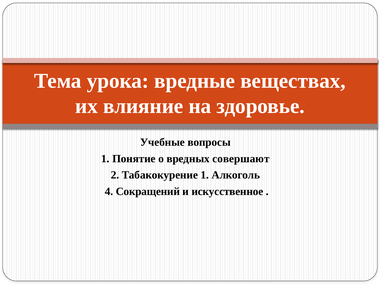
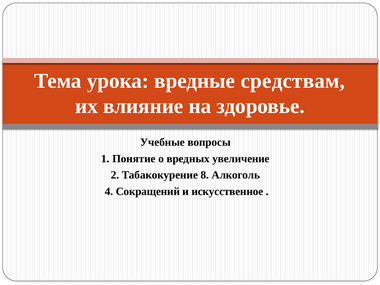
веществах: веществах -> средствам
совершают: совершают -> увеличение
Табакокурение 1: 1 -> 8
